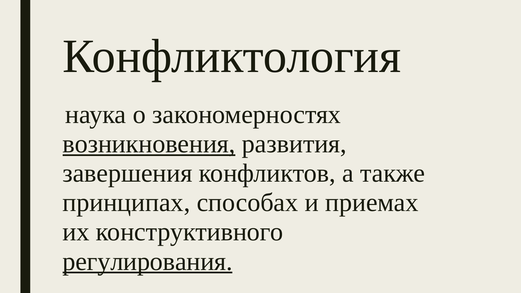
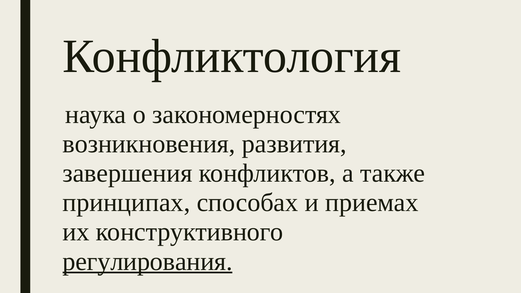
возникновения underline: present -> none
